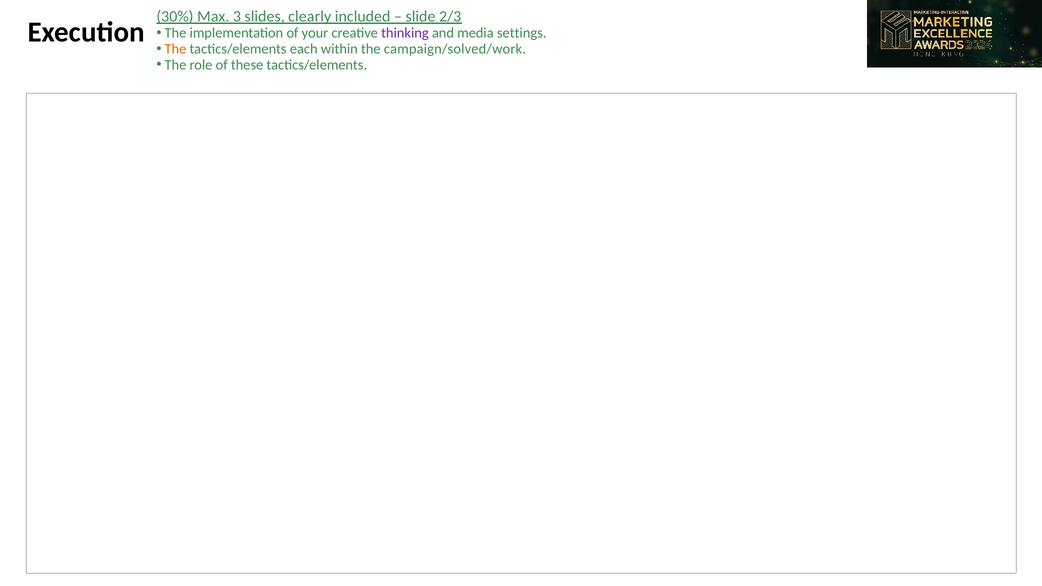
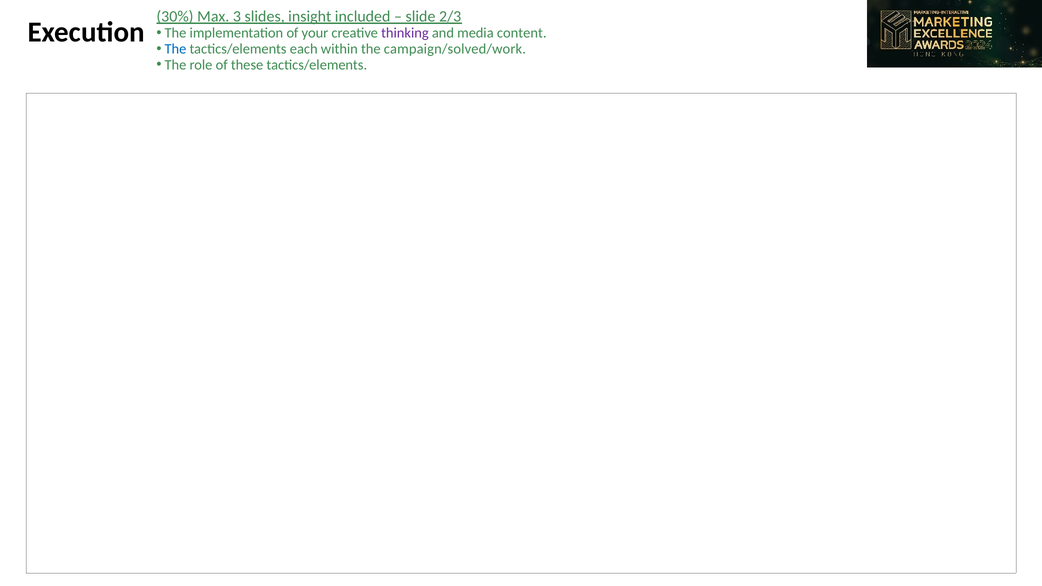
clearly: clearly -> insight
settings: settings -> content
The at (175, 49) colour: orange -> blue
